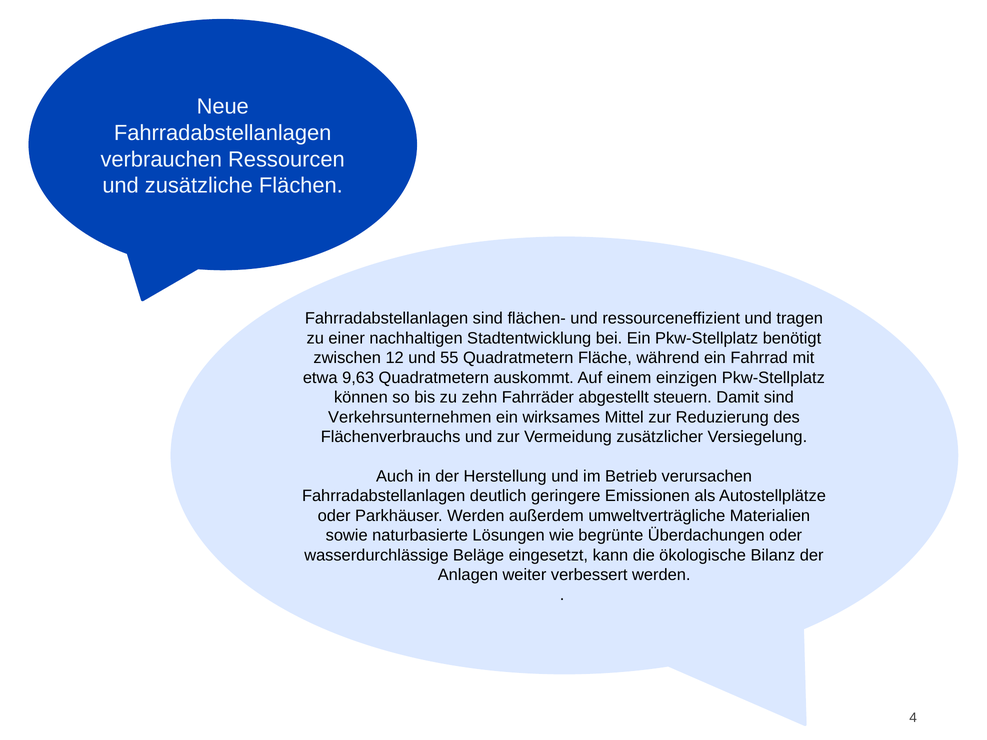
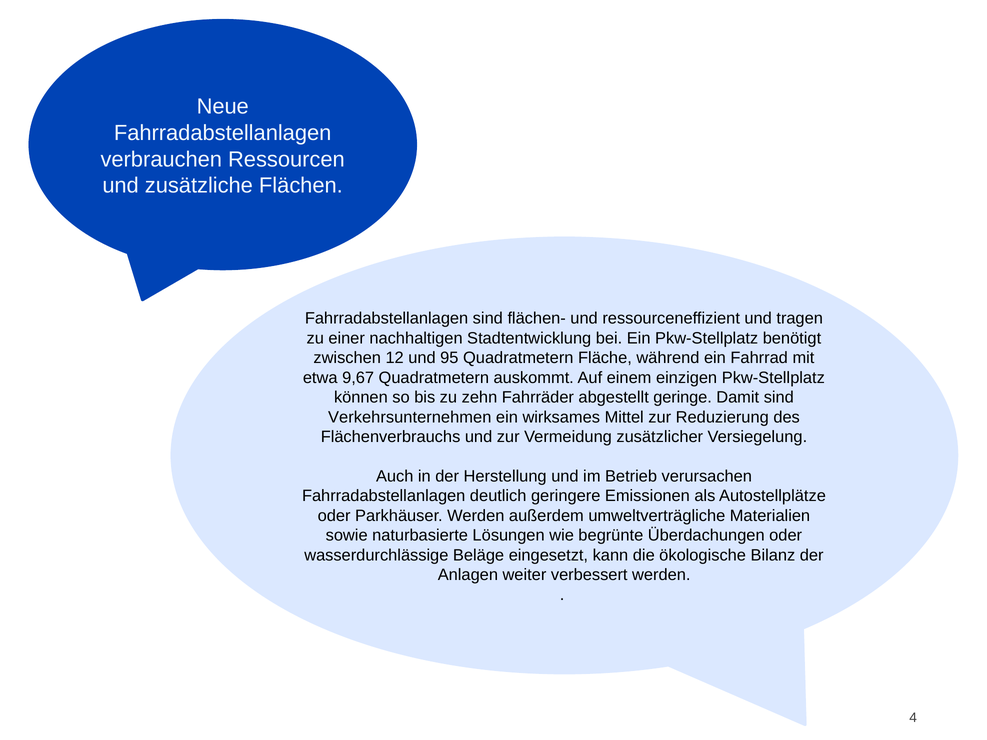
55: 55 -> 95
9,63: 9,63 -> 9,67
steuern: steuern -> geringe
